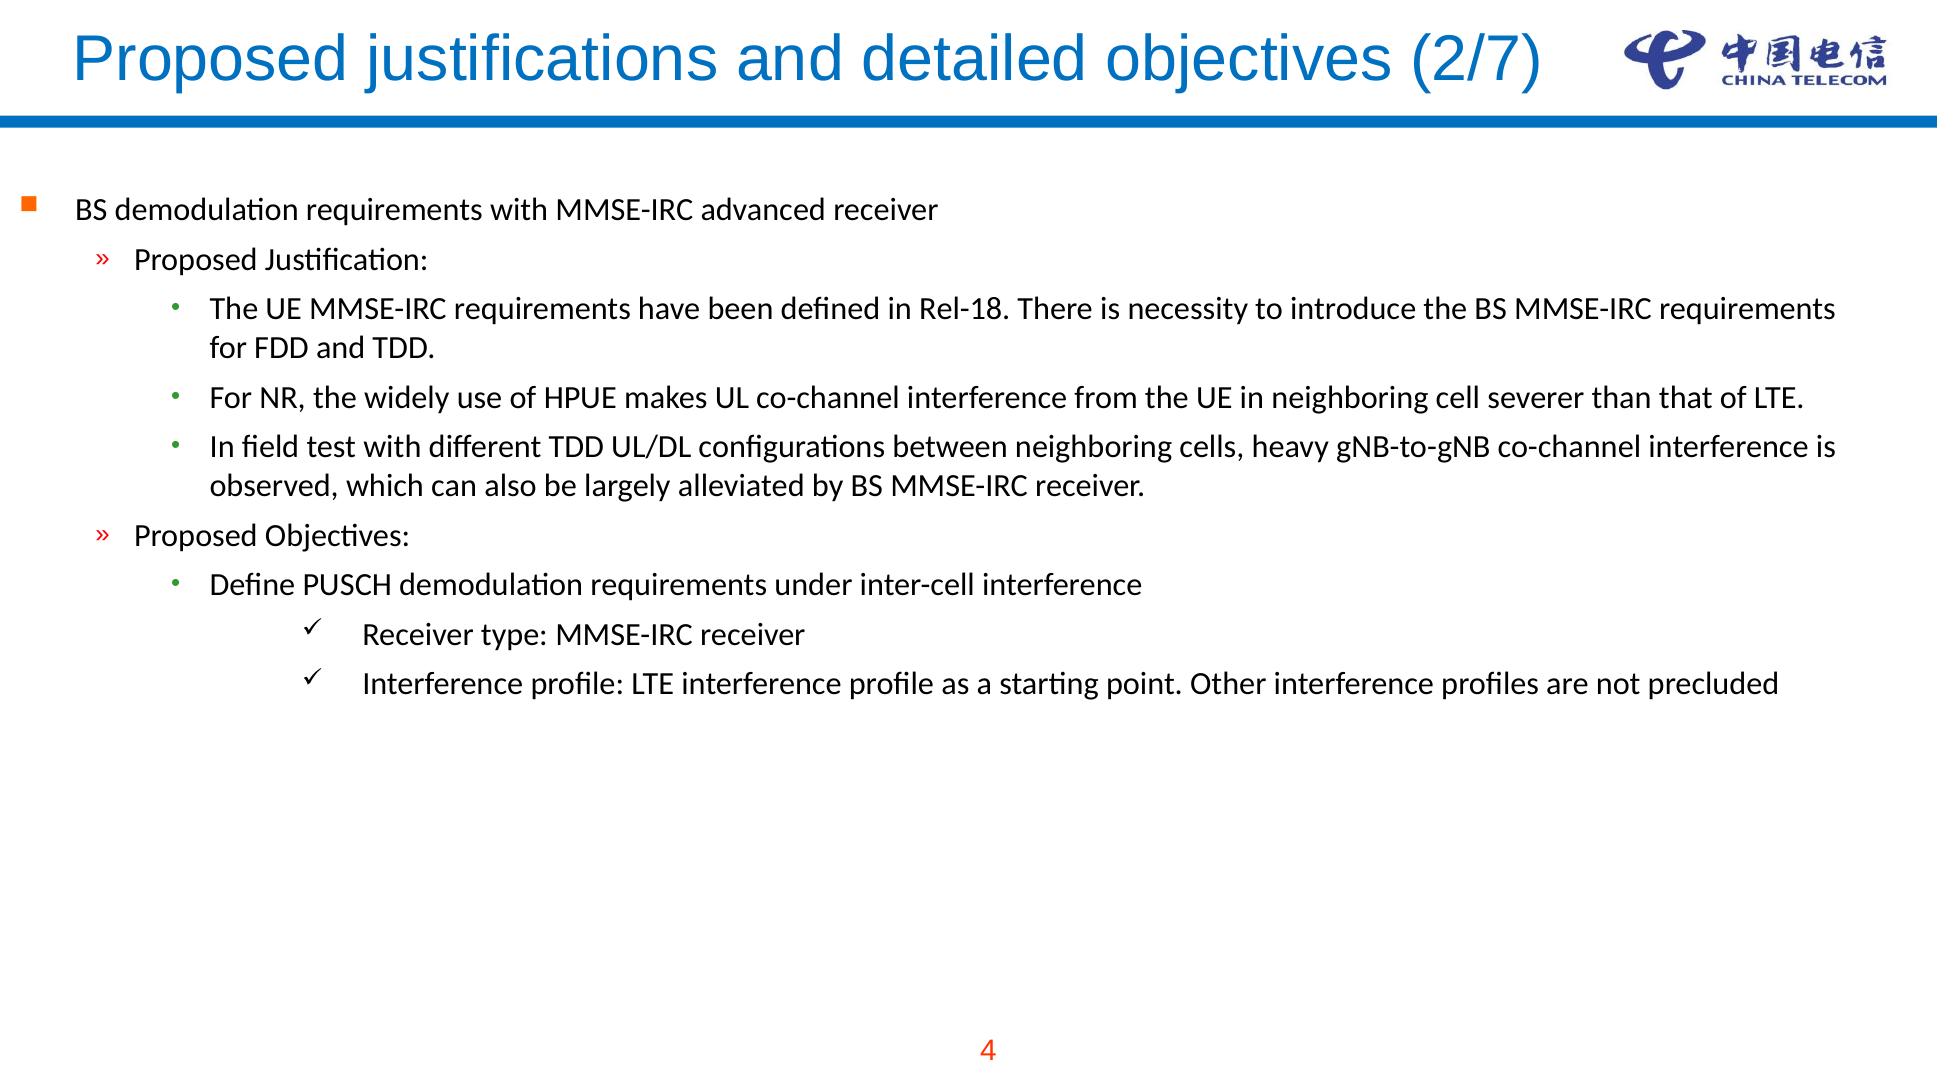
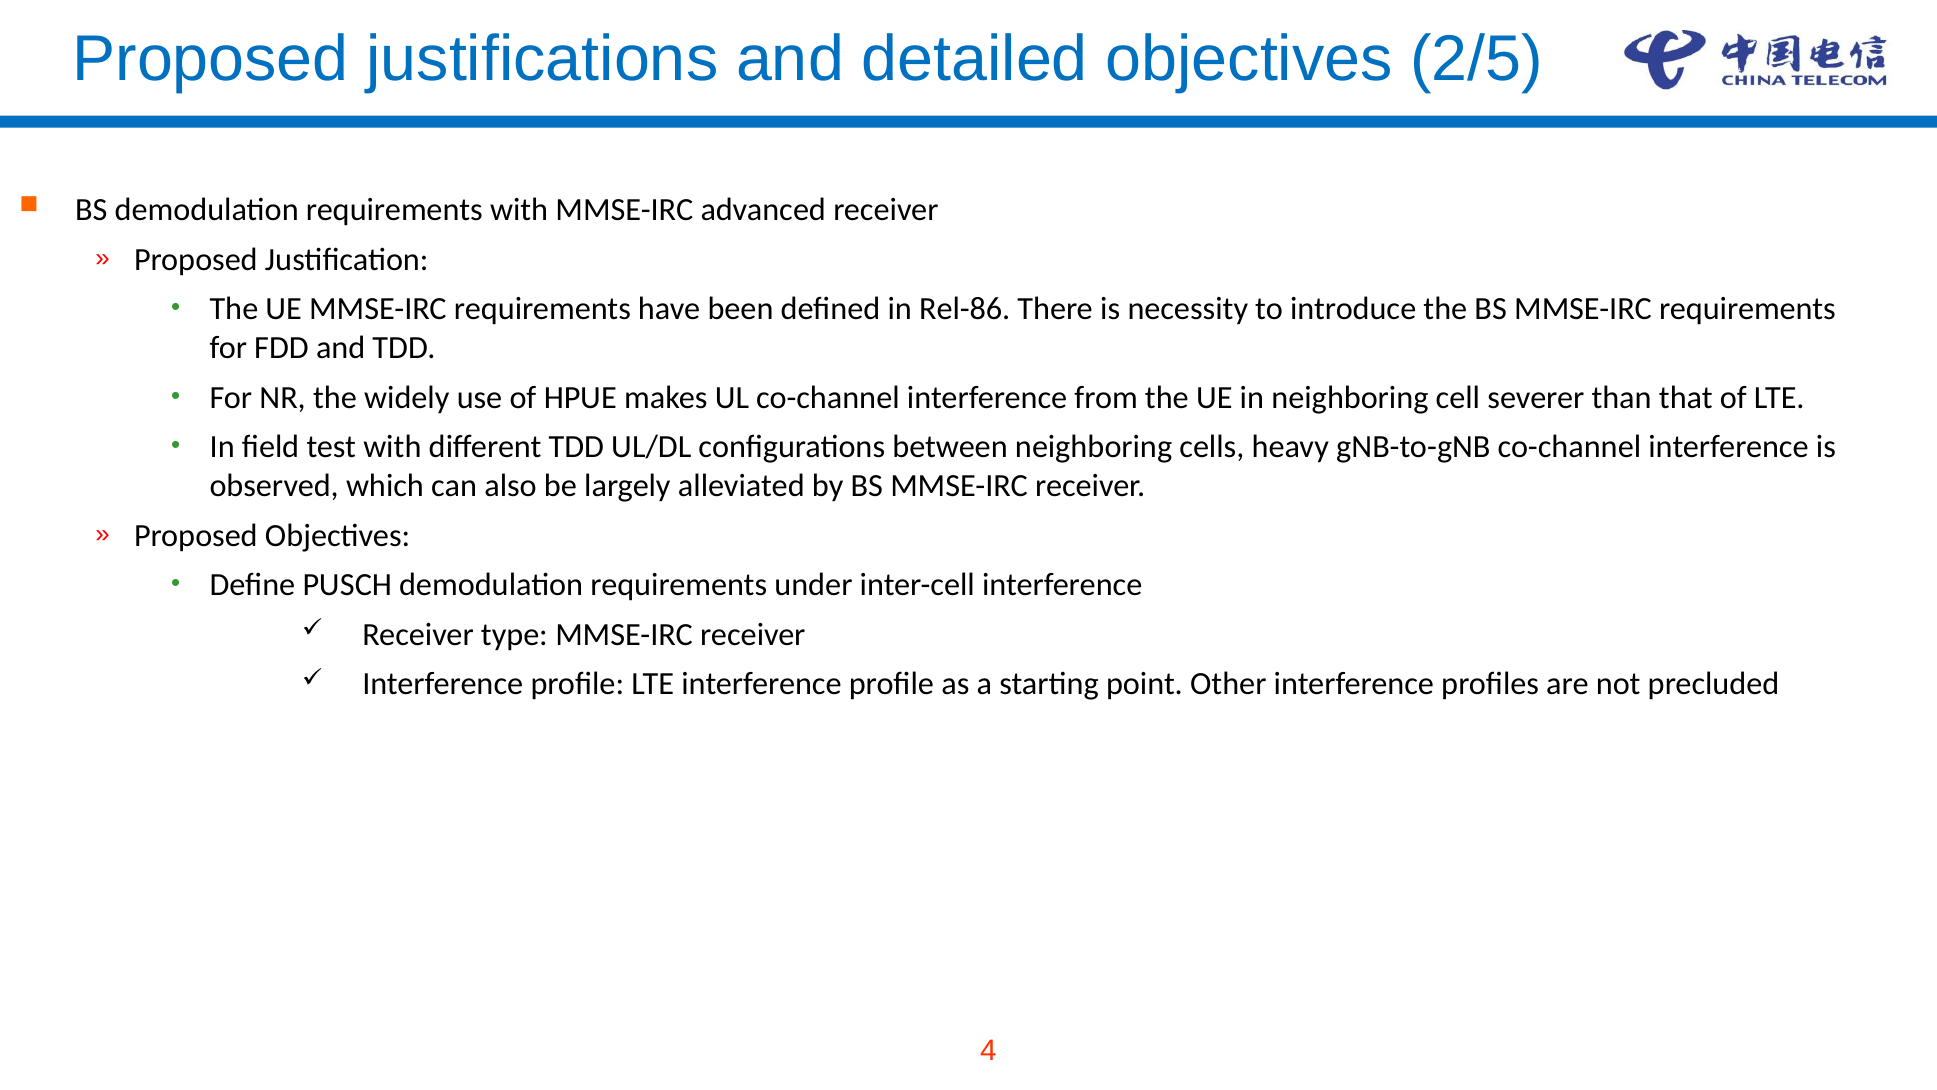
2/7: 2/7 -> 2/5
Rel-18: Rel-18 -> Rel-86
